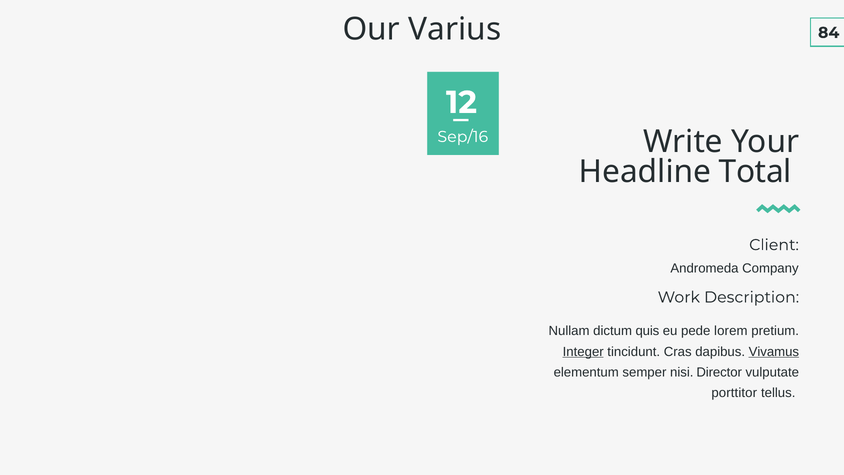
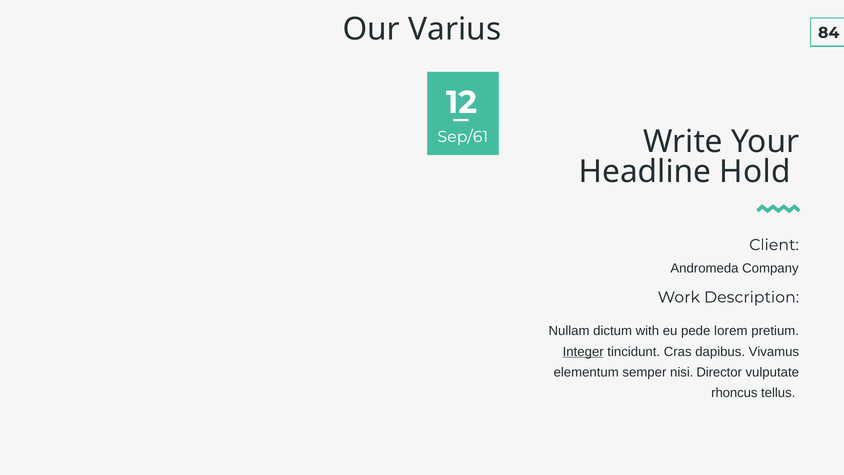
Sep/16: Sep/16 -> Sep/61
Total: Total -> Hold
quis: quis -> with
Vivamus underline: present -> none
porttitor: porttitor -> rhoncus
